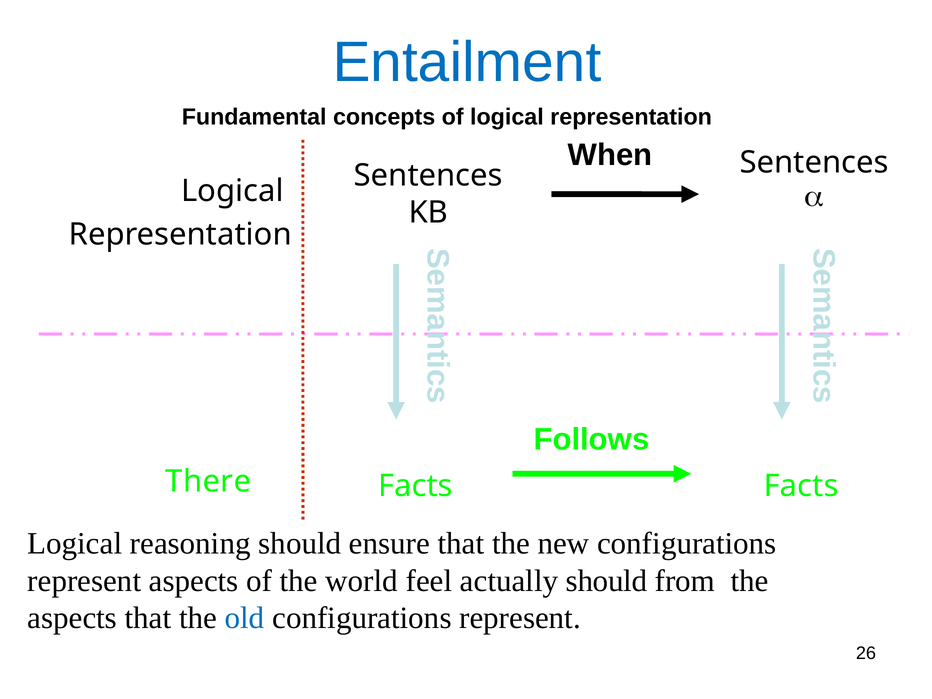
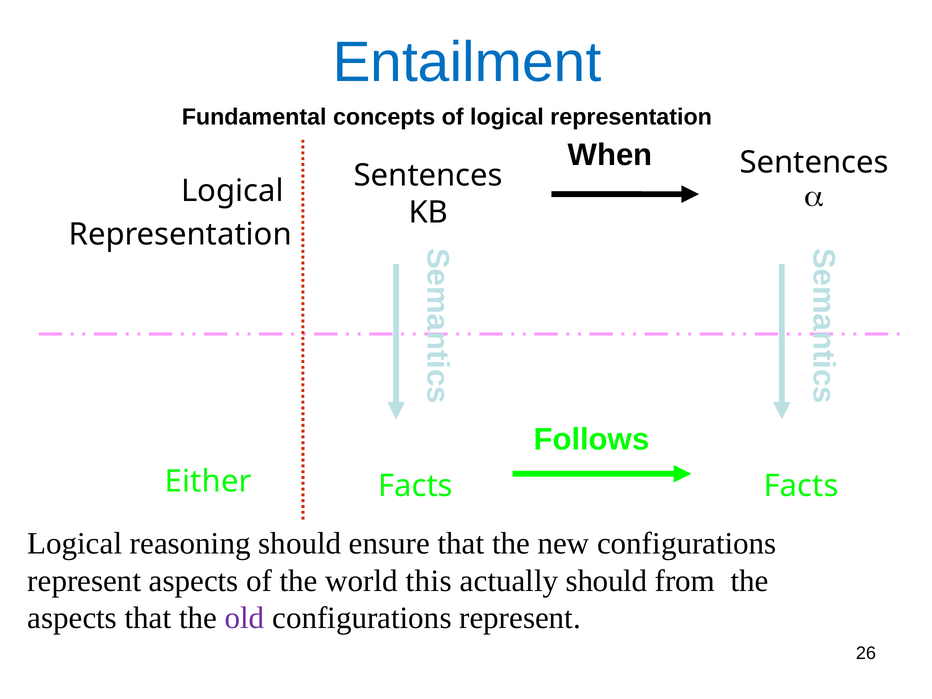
There: There -> Either
feel: feel -> this
old colour: blue -> purple
